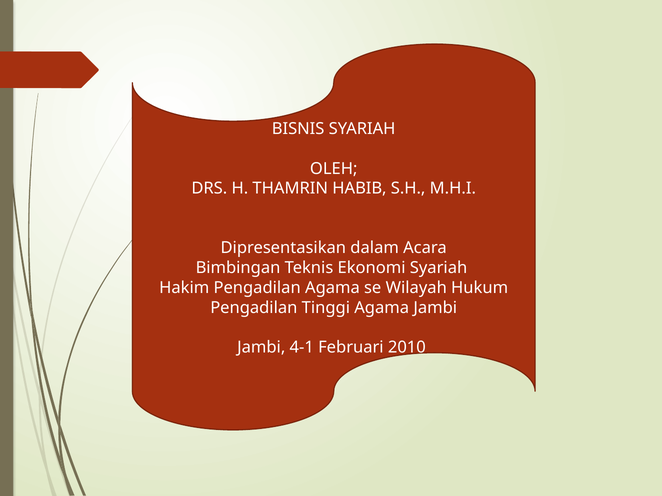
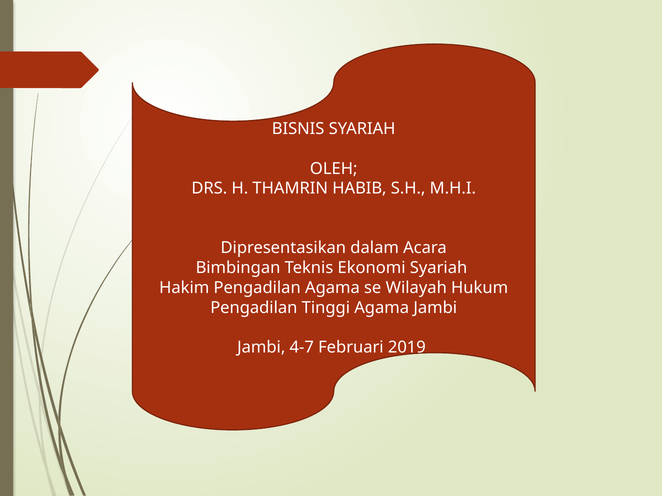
4-1: 4-1 -> 4-7
2010: 2010 -> 2019
